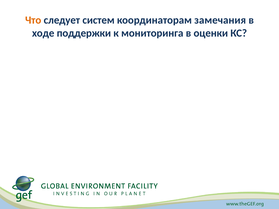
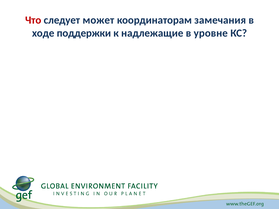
Что colour: orange -> red
систем: систем -> может
мониторинга: мониторинга -> надлежащие
оценки: оценки -> уровне
